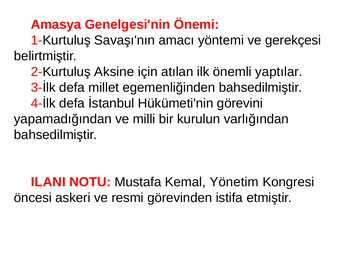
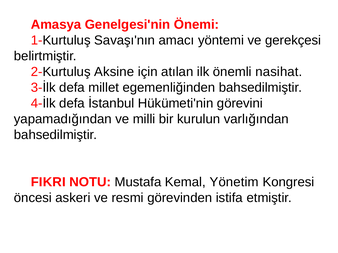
yaptılar: yaptılar -> nasihat
ILANI: ILANI -> FIKRI
